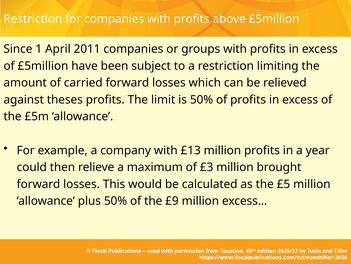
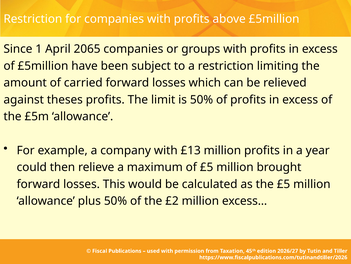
2011: 2011 -> 2065
of £3: £3 -> £5
£9: £9 -> £2
